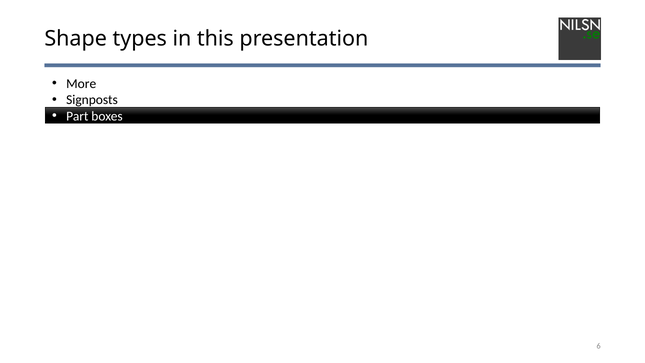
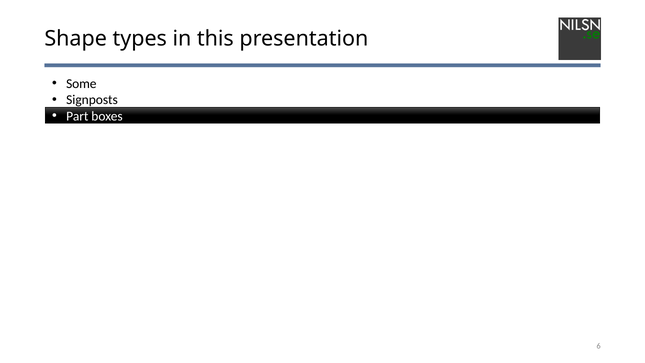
More: More -> Some
